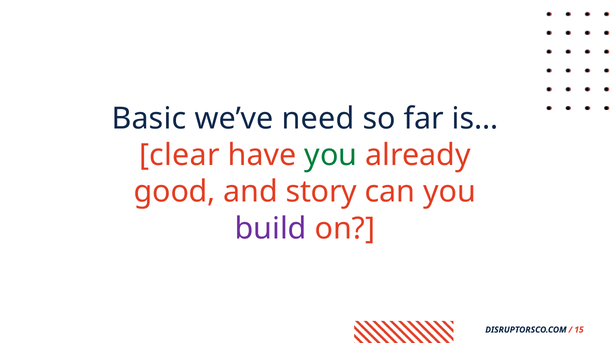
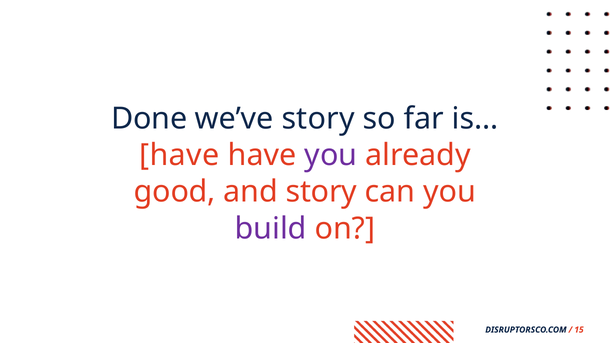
Basic: Basic -> Done
we’ve need: need -> story
clear at (179, 155): clear -> have
you at (331, 155) colour: green -> purple
